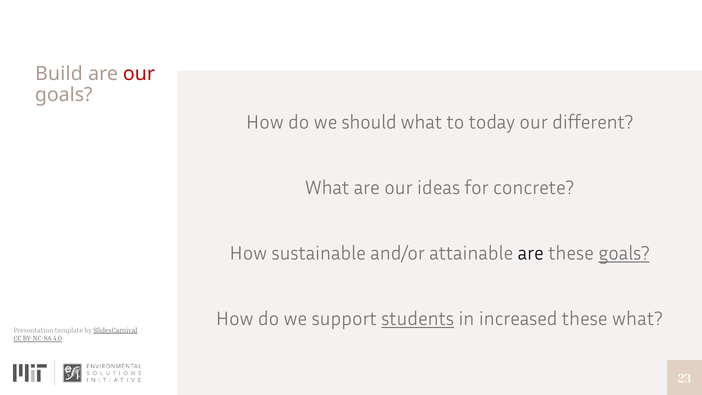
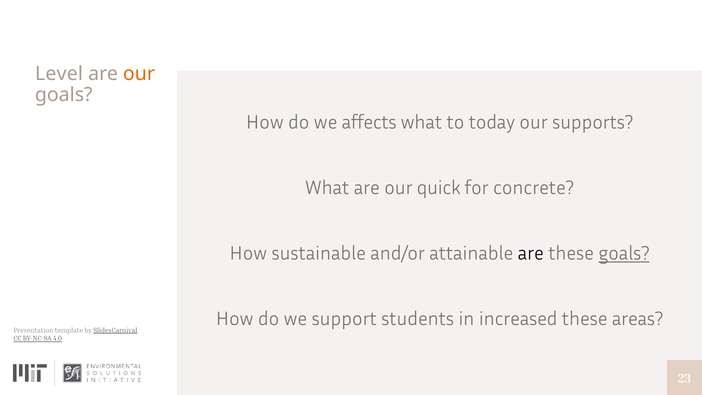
Build: Build -> Level
our at (139, 74) colour: red -> orange
should: should -> affects
different: different -> supports
ideas: ideas -> quick
students underline: present -> none
these what: what -> areas
